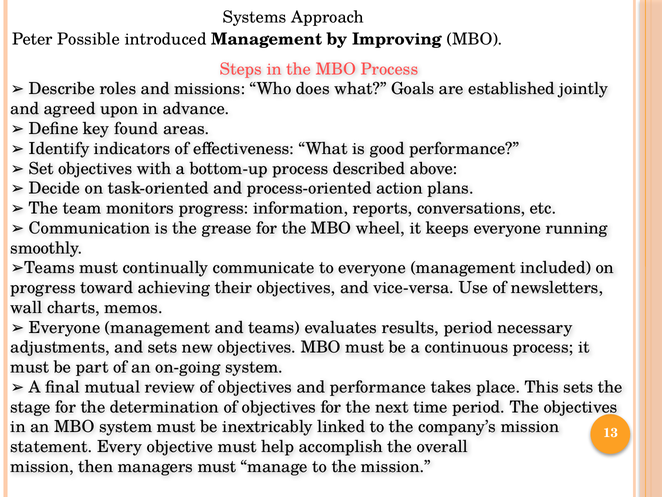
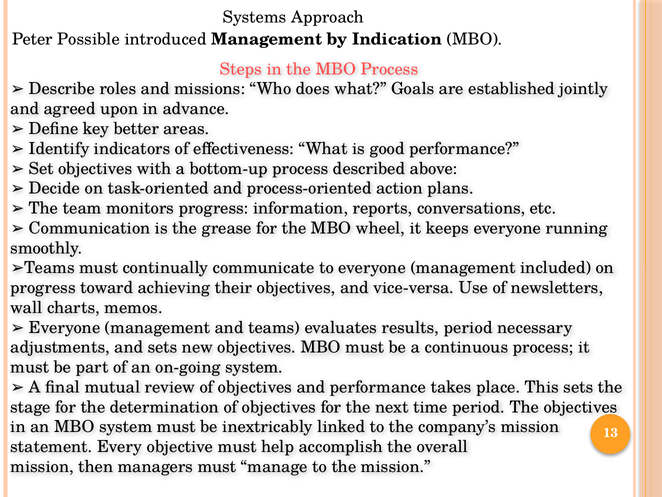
Improving: Improving -> Indication
found: found -> better
